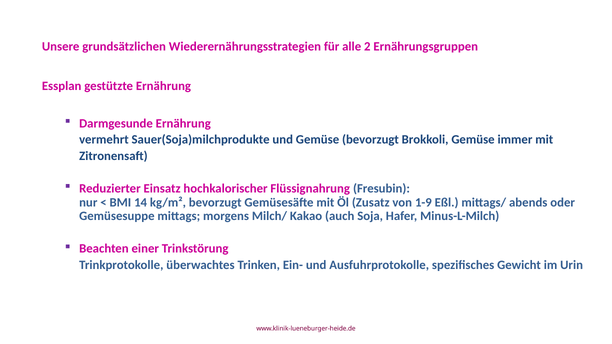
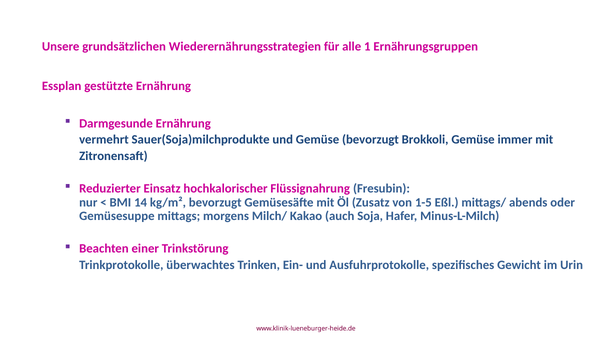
2: 2 -> 1
1-9: 1-9 -> 1-5
